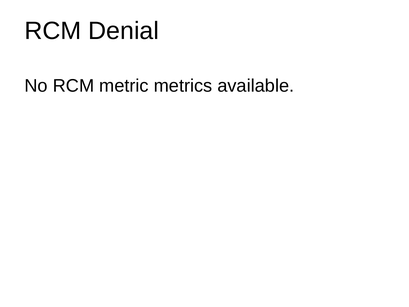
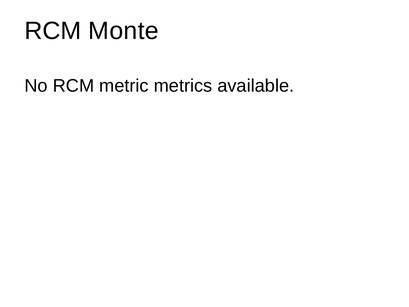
Denial: Denial -> Monte
